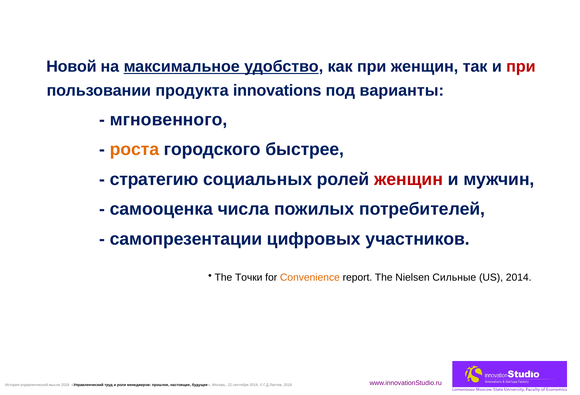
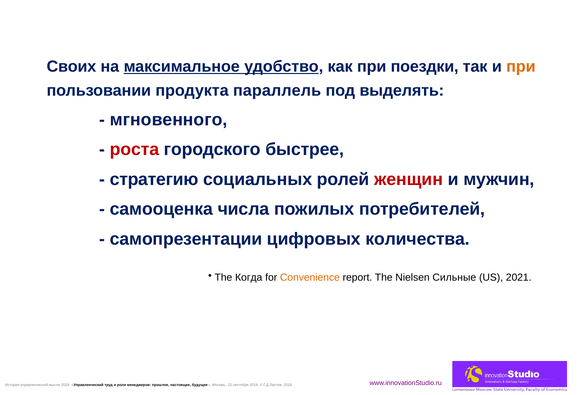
Новой: Новой -> Своих
при женщин: женщин -> поездки
при at (521, 66) colour: red -> orange
innovations: innovations -> параллель
варианты: варианты -> выделять
роста colour: orange -> red
участников: участников -> количества
Точки: Точки -> Когда
2014: 2014 -> 2021
